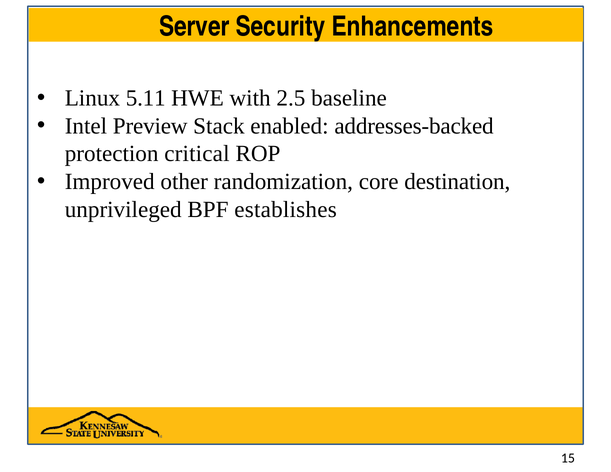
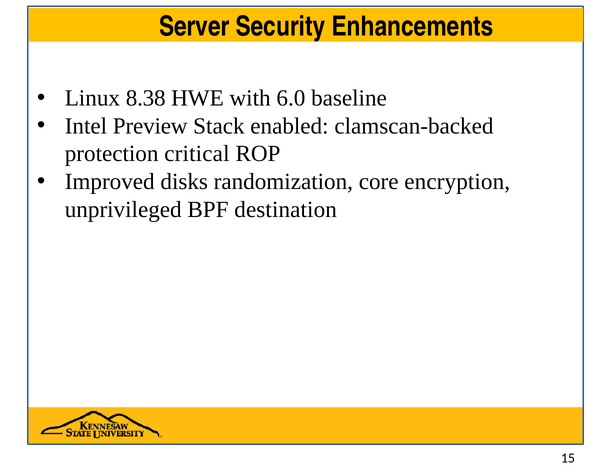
5.11: 5.11 -> 8.38
2.5: 2.5 -> 6.0
addresses-backed: addresses-backed -> clamscan-backed
other: other -> disks
destination: destination -> encryption
establishes: establishes -> destination
